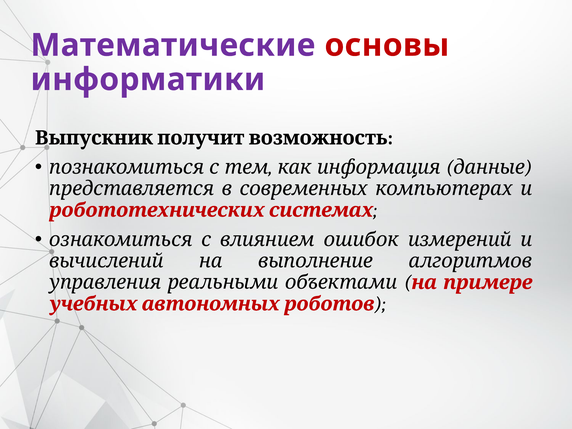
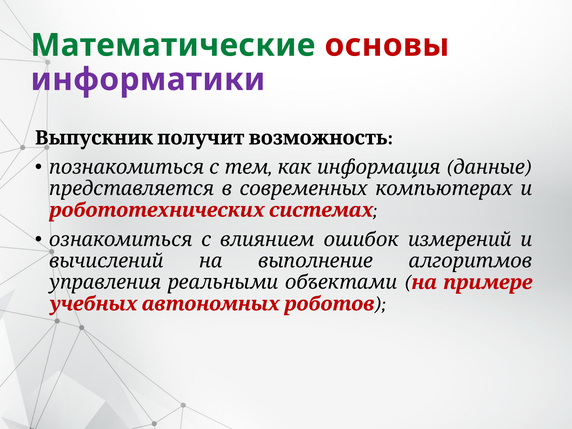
Математические colour: purple -> green
